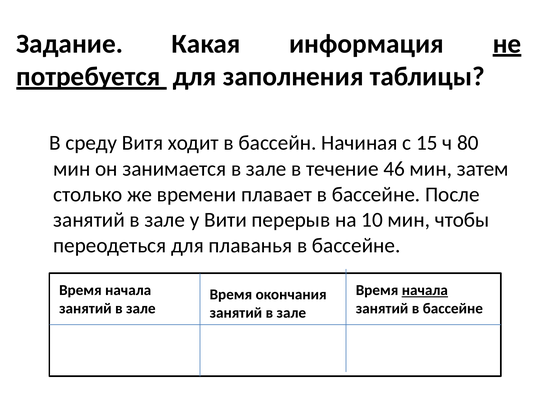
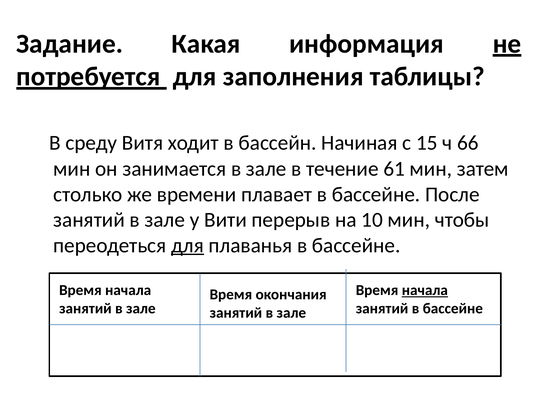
80: 80 -> 66
46: 46 -> 61
для at (188, 246) underline: none -> present
